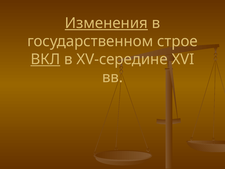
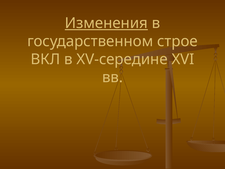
ВКЛ underline: present -> none
